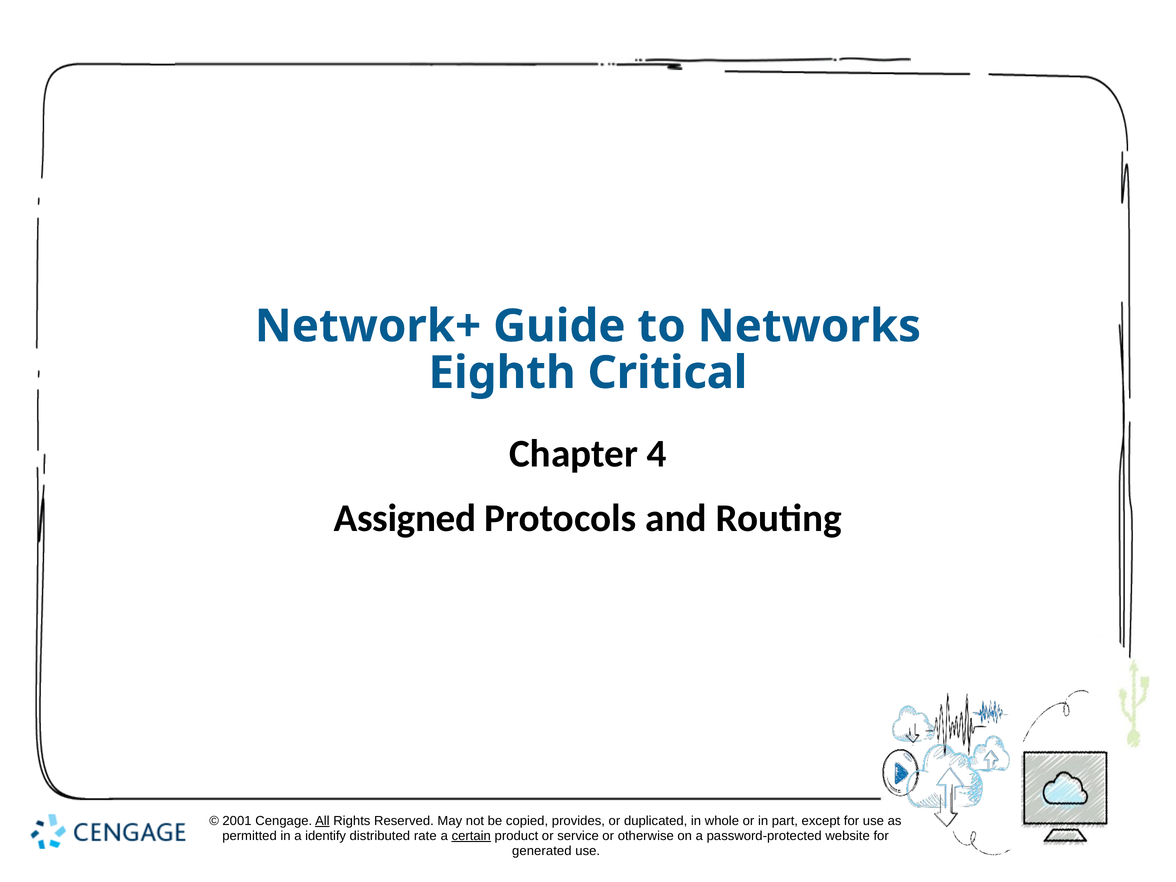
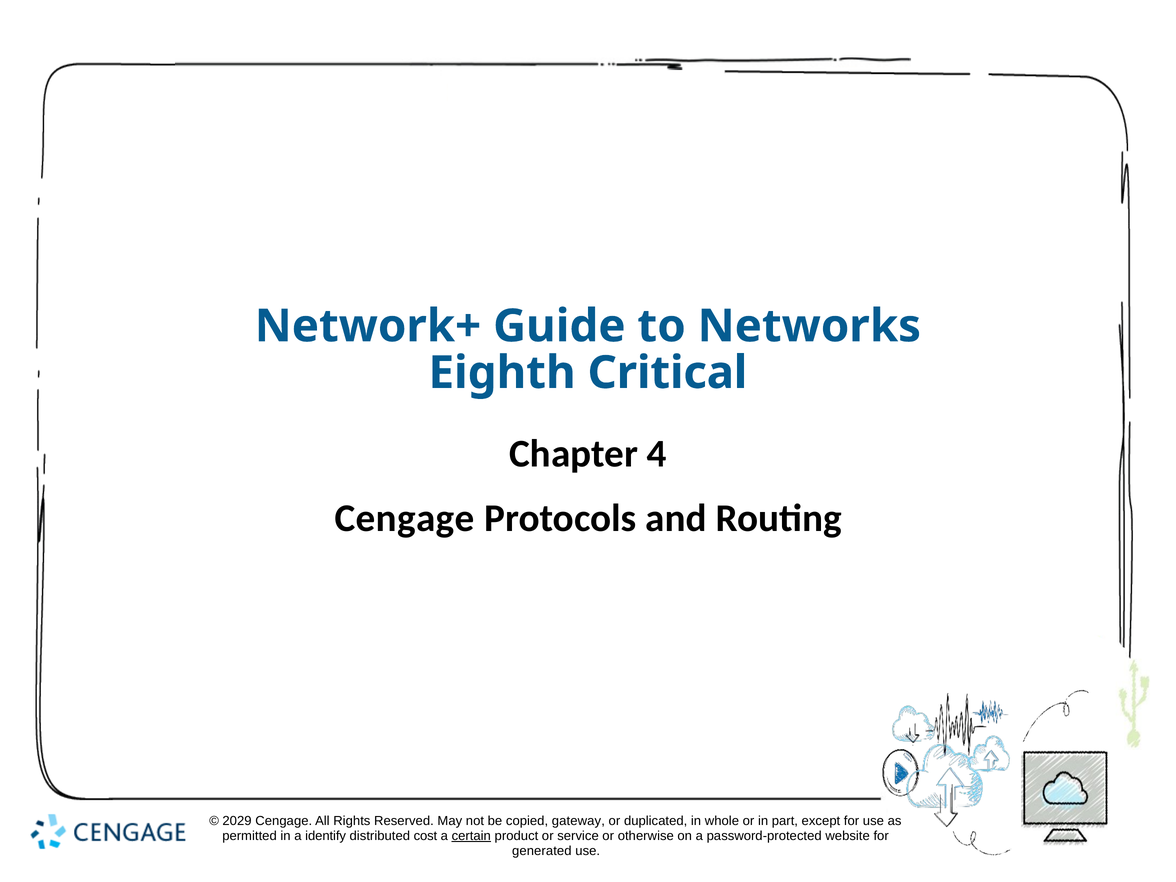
Assigned at (405, 518): Assigned -> Cengage
2001: 2001 -> 2029
All underline: present -> none
provides: provides -> gateway
rate: rate -> cost
